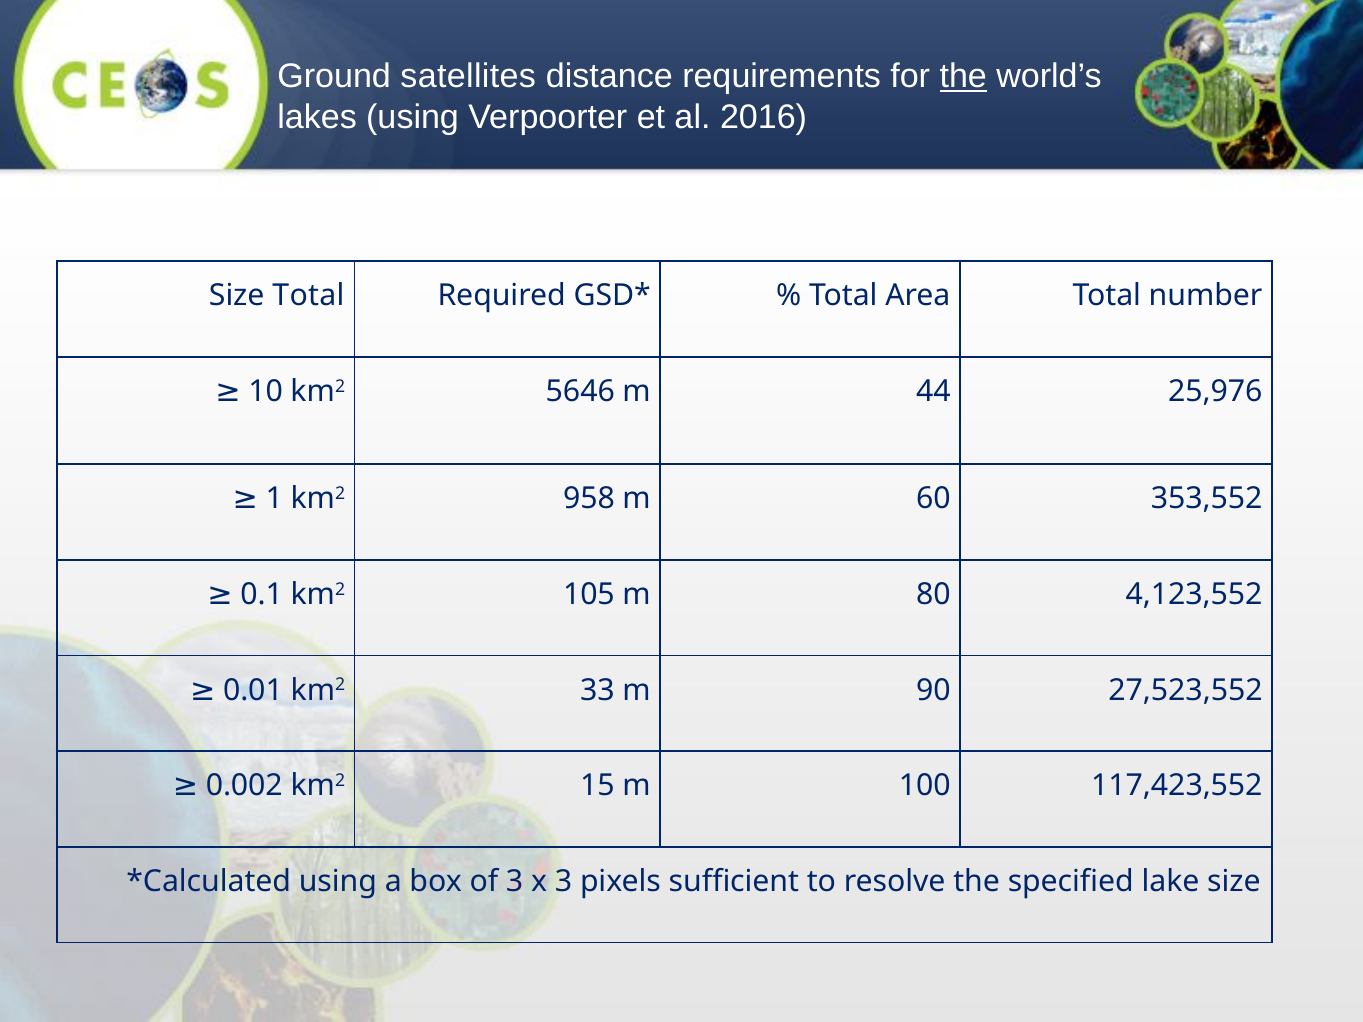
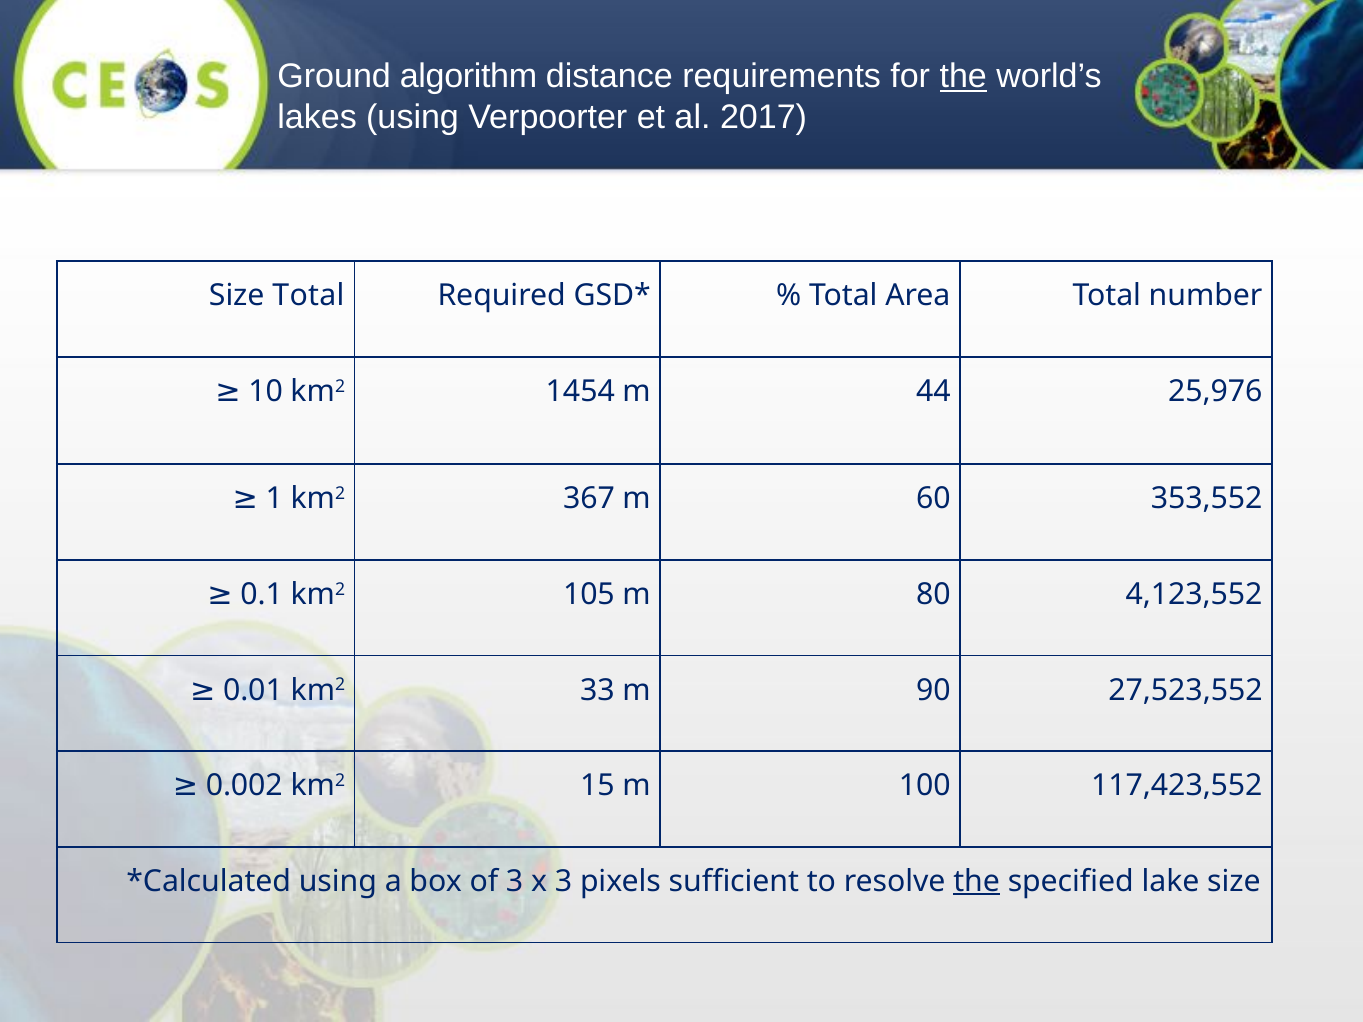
satellites: satellites -> algorithm
2016: 2016 -> 2017
5646: 5646 -> 1454
958: 958 -> 367
the at (977, 882) underline: none -> present
